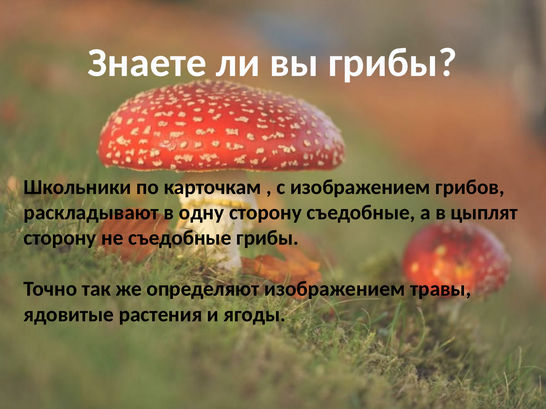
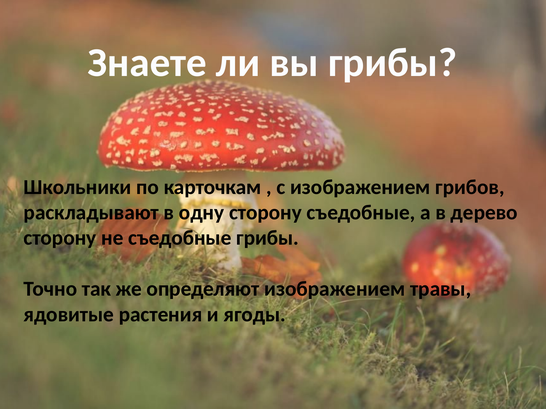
цыплят: цыплят -> дерево
